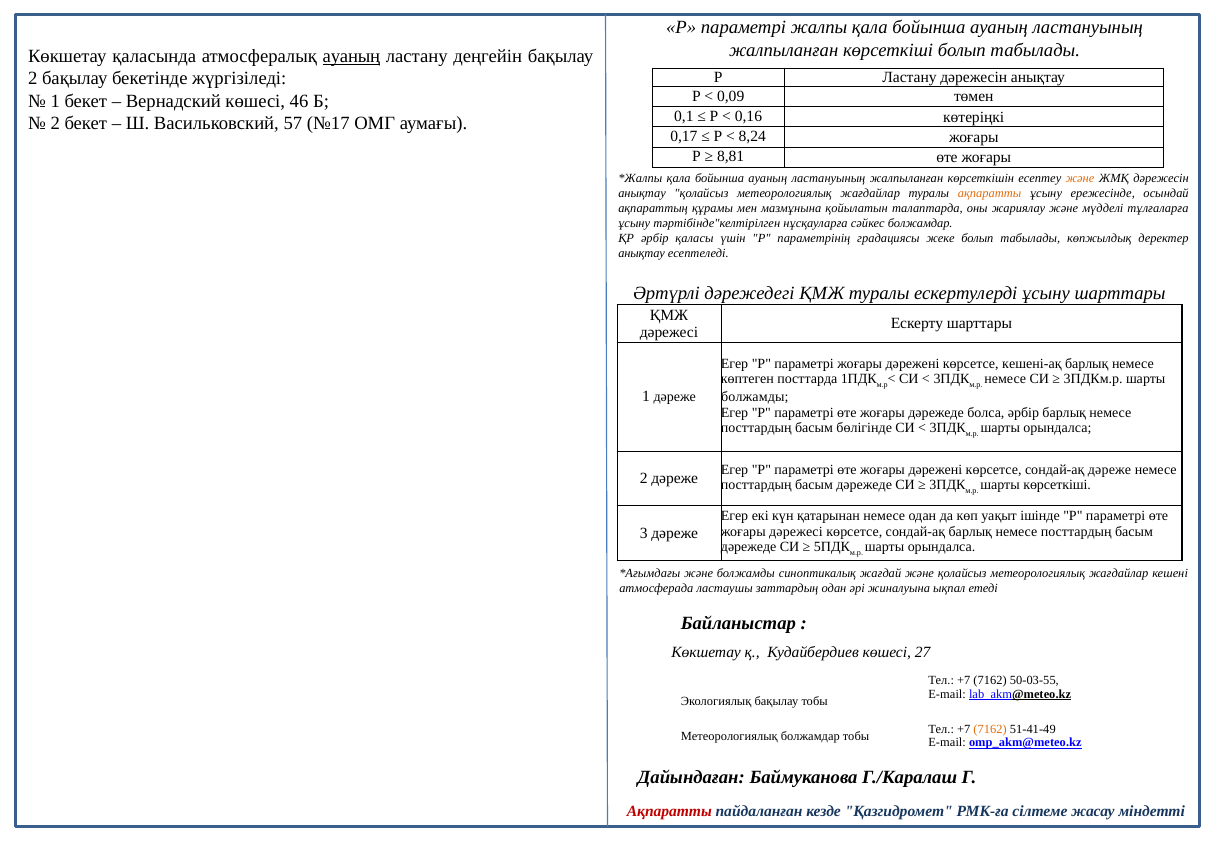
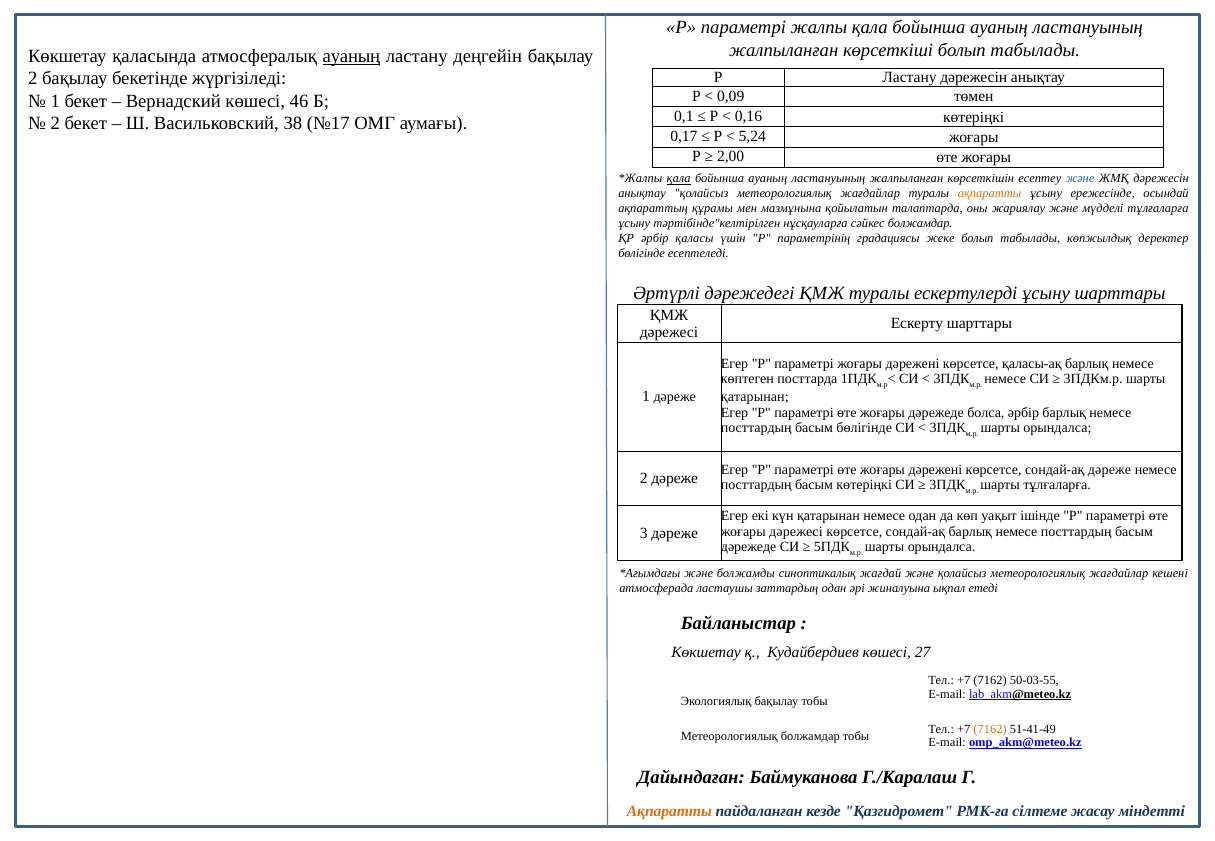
57: 57 -> 38
8,24: 8,24 -> 5,24
8,81: 8,81 -> 2,00
қала at (679, 179) underline: none -> present
және at (1080, 179) colour: orange -> blue
анықтау at (642, 253): анықтау -> бөлігінде
кешені-ақ: кешені-ақ -> қаласы-ақ
болжамды at (755, 397): болжамды -> қатарынан
дәрежеде at (864, 485): дәрежеде -> көтеріңкі
шарты көрсеткіші: көрсеткіші -> тұлғаларға
Ақпаратты at (669, 811) colour: red -> orange
